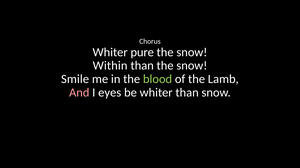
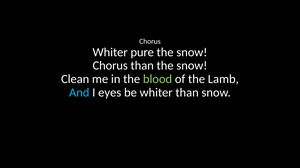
Within at (110, 66): Within -> Chorus
Smile: Smile -> Clean
And colour: pink -> light blue
